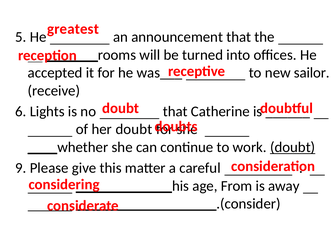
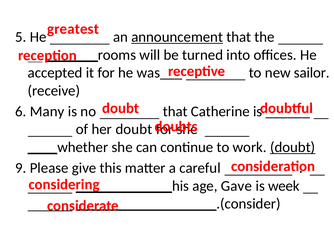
announcement underline: none -> present
Lights: Lights -> Many
From: From -> Gave
away: away -> week
